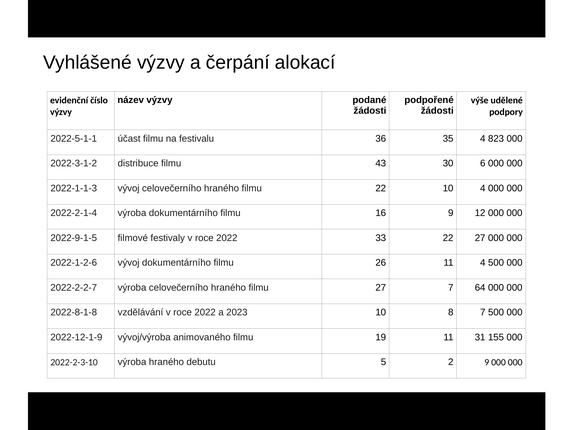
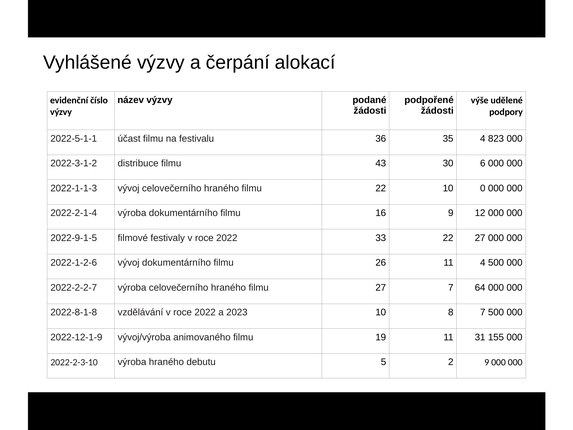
10 4: 4 -> 0
